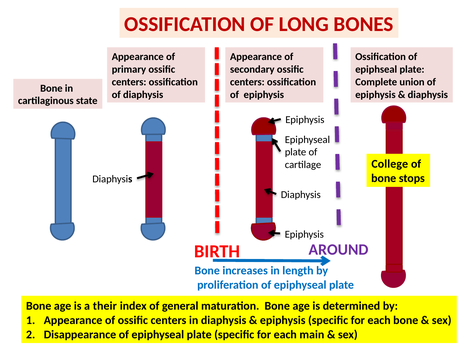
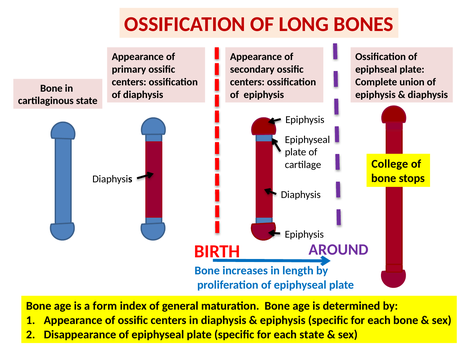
their: their -> form
each main: main -> state
